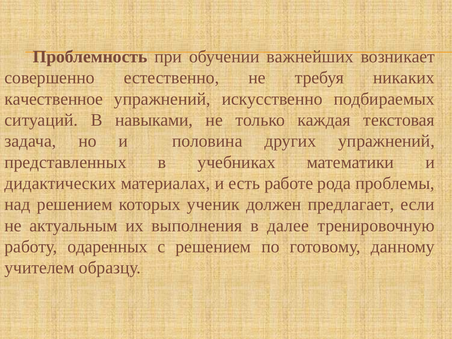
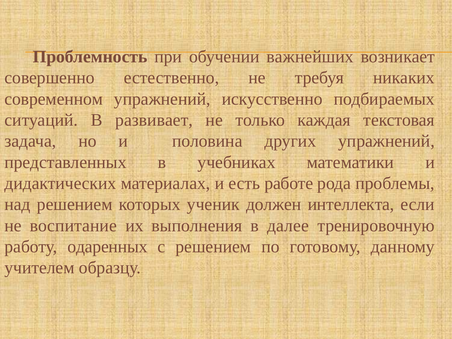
качественное: качественное -> современном
навыками: навыками -> развивает
предлагает: предлагает -> интеллекта
актуальным: актуальным -> воспитание
